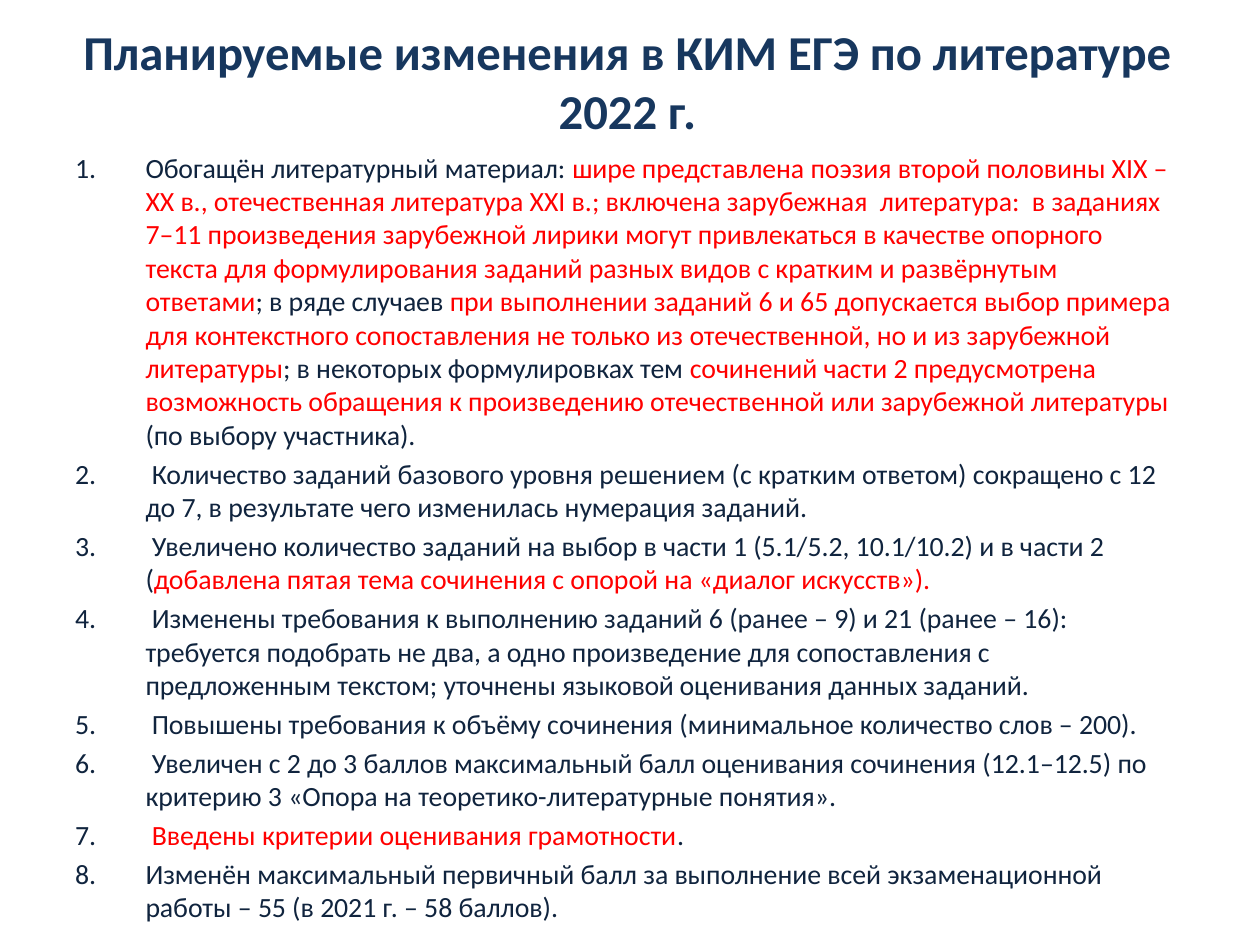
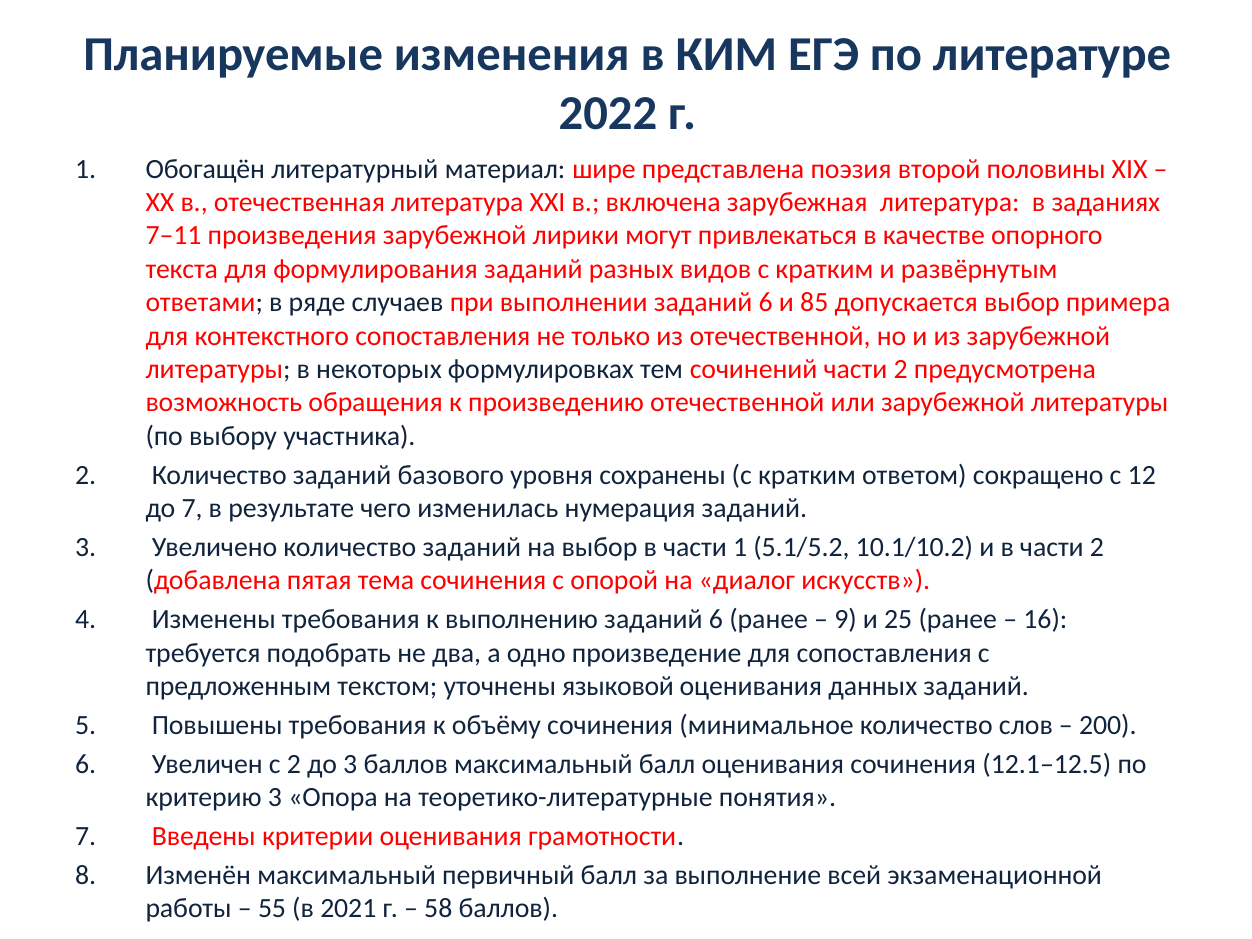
65: 65 -> 85
решением: решением -> сохранены
21: 21 -> 25
